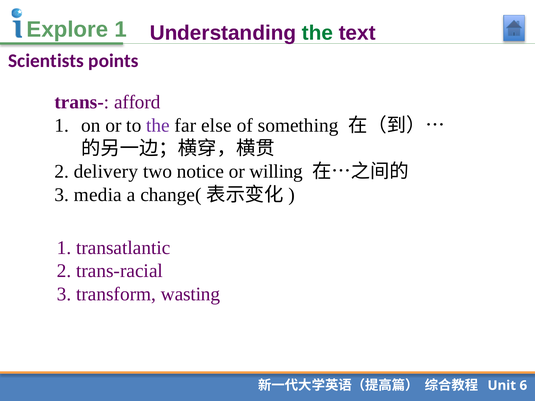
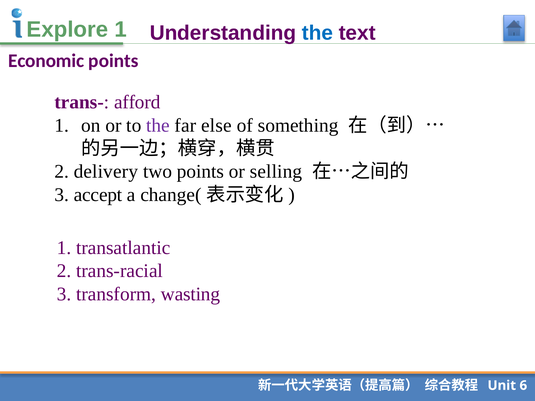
the at (317, 33) colour: green -> blue
Scientists: Scientists -> Economic
two notice: notice -> points
willing: willing -> selling
media: media -> accept
